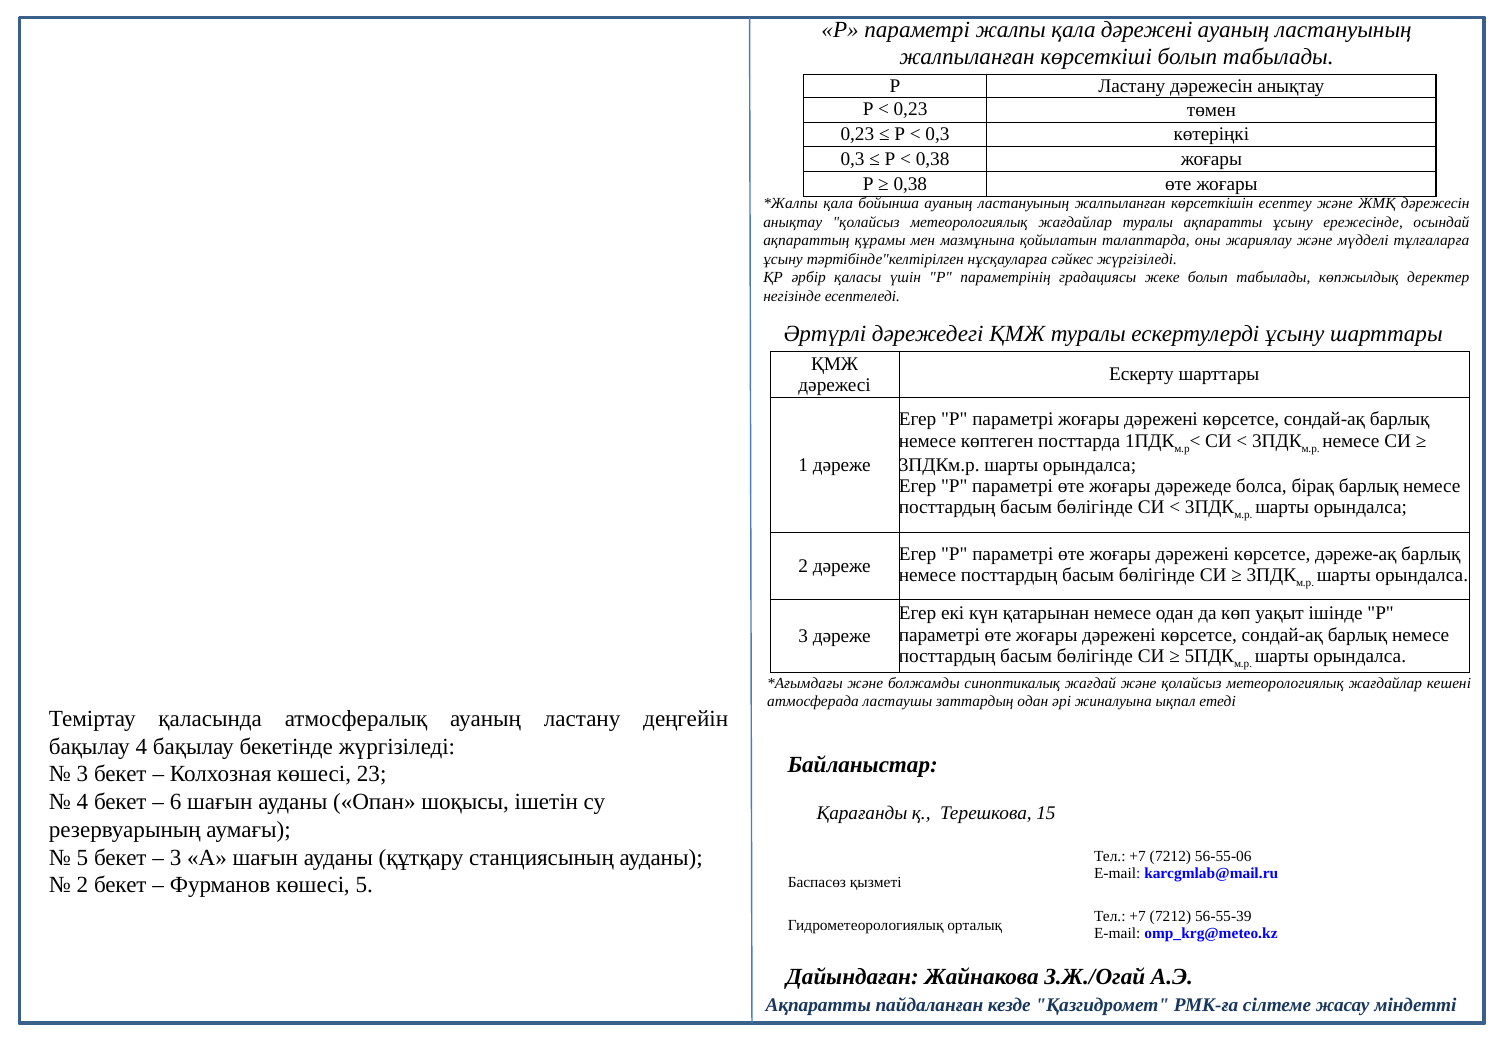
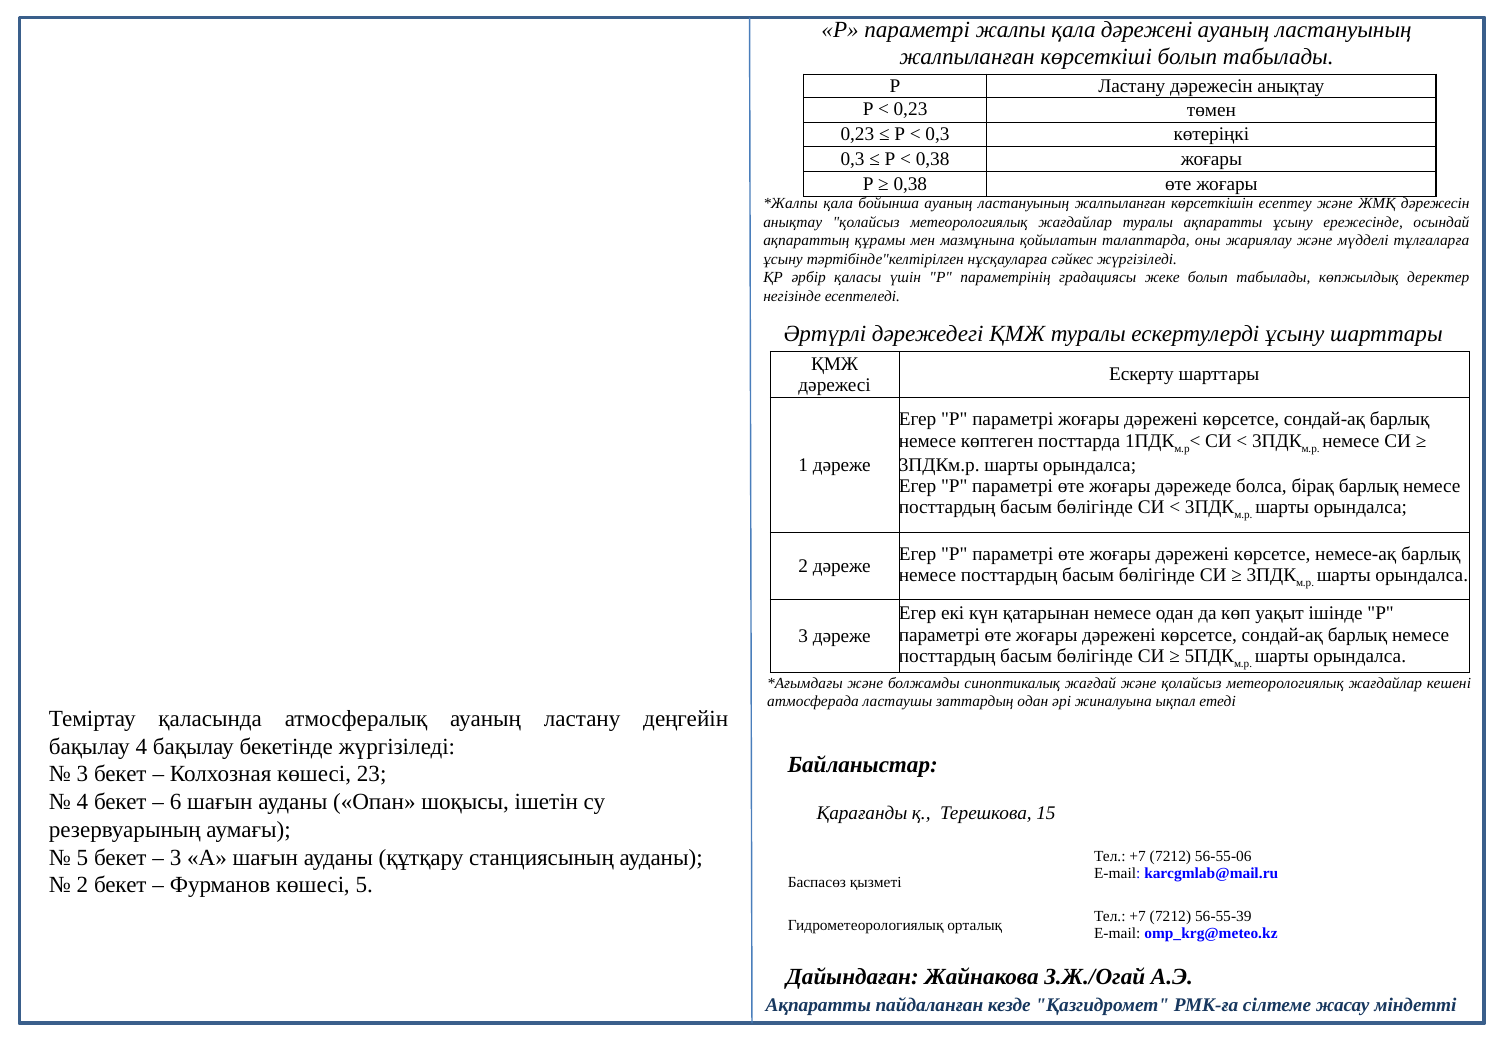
дәреже-ақ: дәреже-ақ -> немесе-ақ
